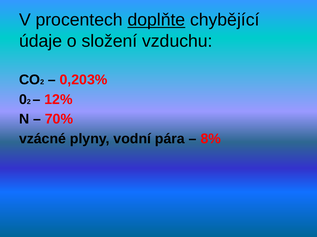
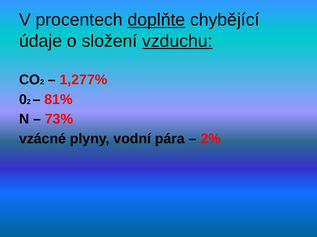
vzduchu underline: none -> present
0,203%: 0,203% -> 1,277%
12%: 12% -> 81%
70%: 70% -> 73%
8%: 8% -> 2%
